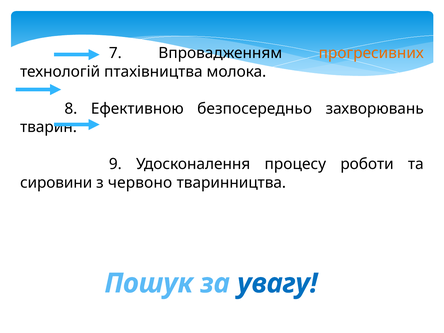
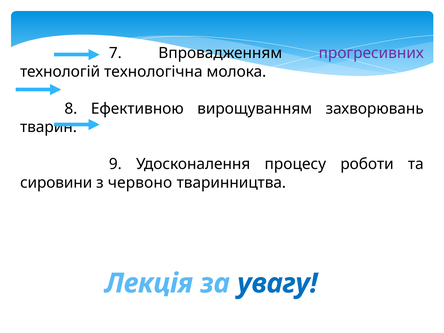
прогресивних colour: orange -> purple
птахівництва: птахівництва -> технологічна
безпосередньо: безпосередньо -> вирощуванням
Пошук: Пошук -> Лекція
